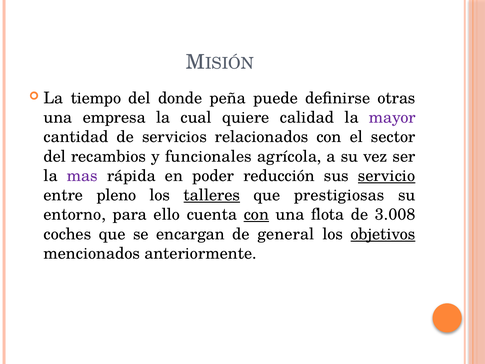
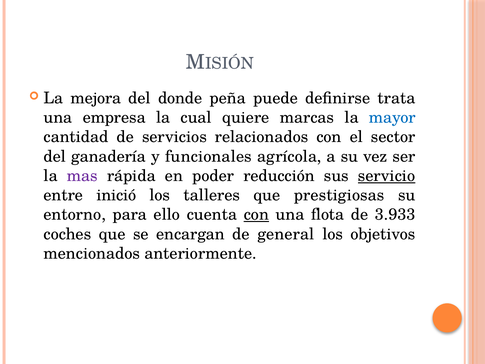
tiempo: tiempo -> mejora
otras: otras -> trata
calidad: calidad -> marcas
mayor colour: purple -> blue
recambios: recambios -> ganadería
pleno: pleno -> inició
talleres underline: present -> none
3.008: 3.008 -> 3.933
objetivos underline: present -> none
